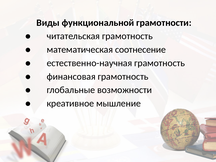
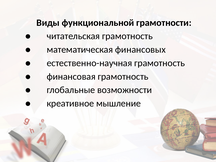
соотнесение: соотнесение -> финансовых
